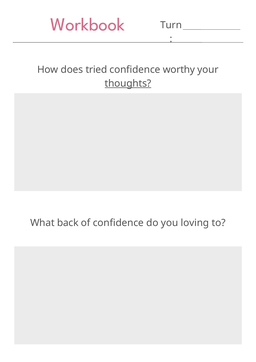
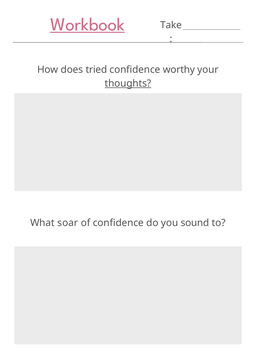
Workbook underline: none -> present
Turn: Turn -> Take
back: back -> soar
loving: loving -> sound
